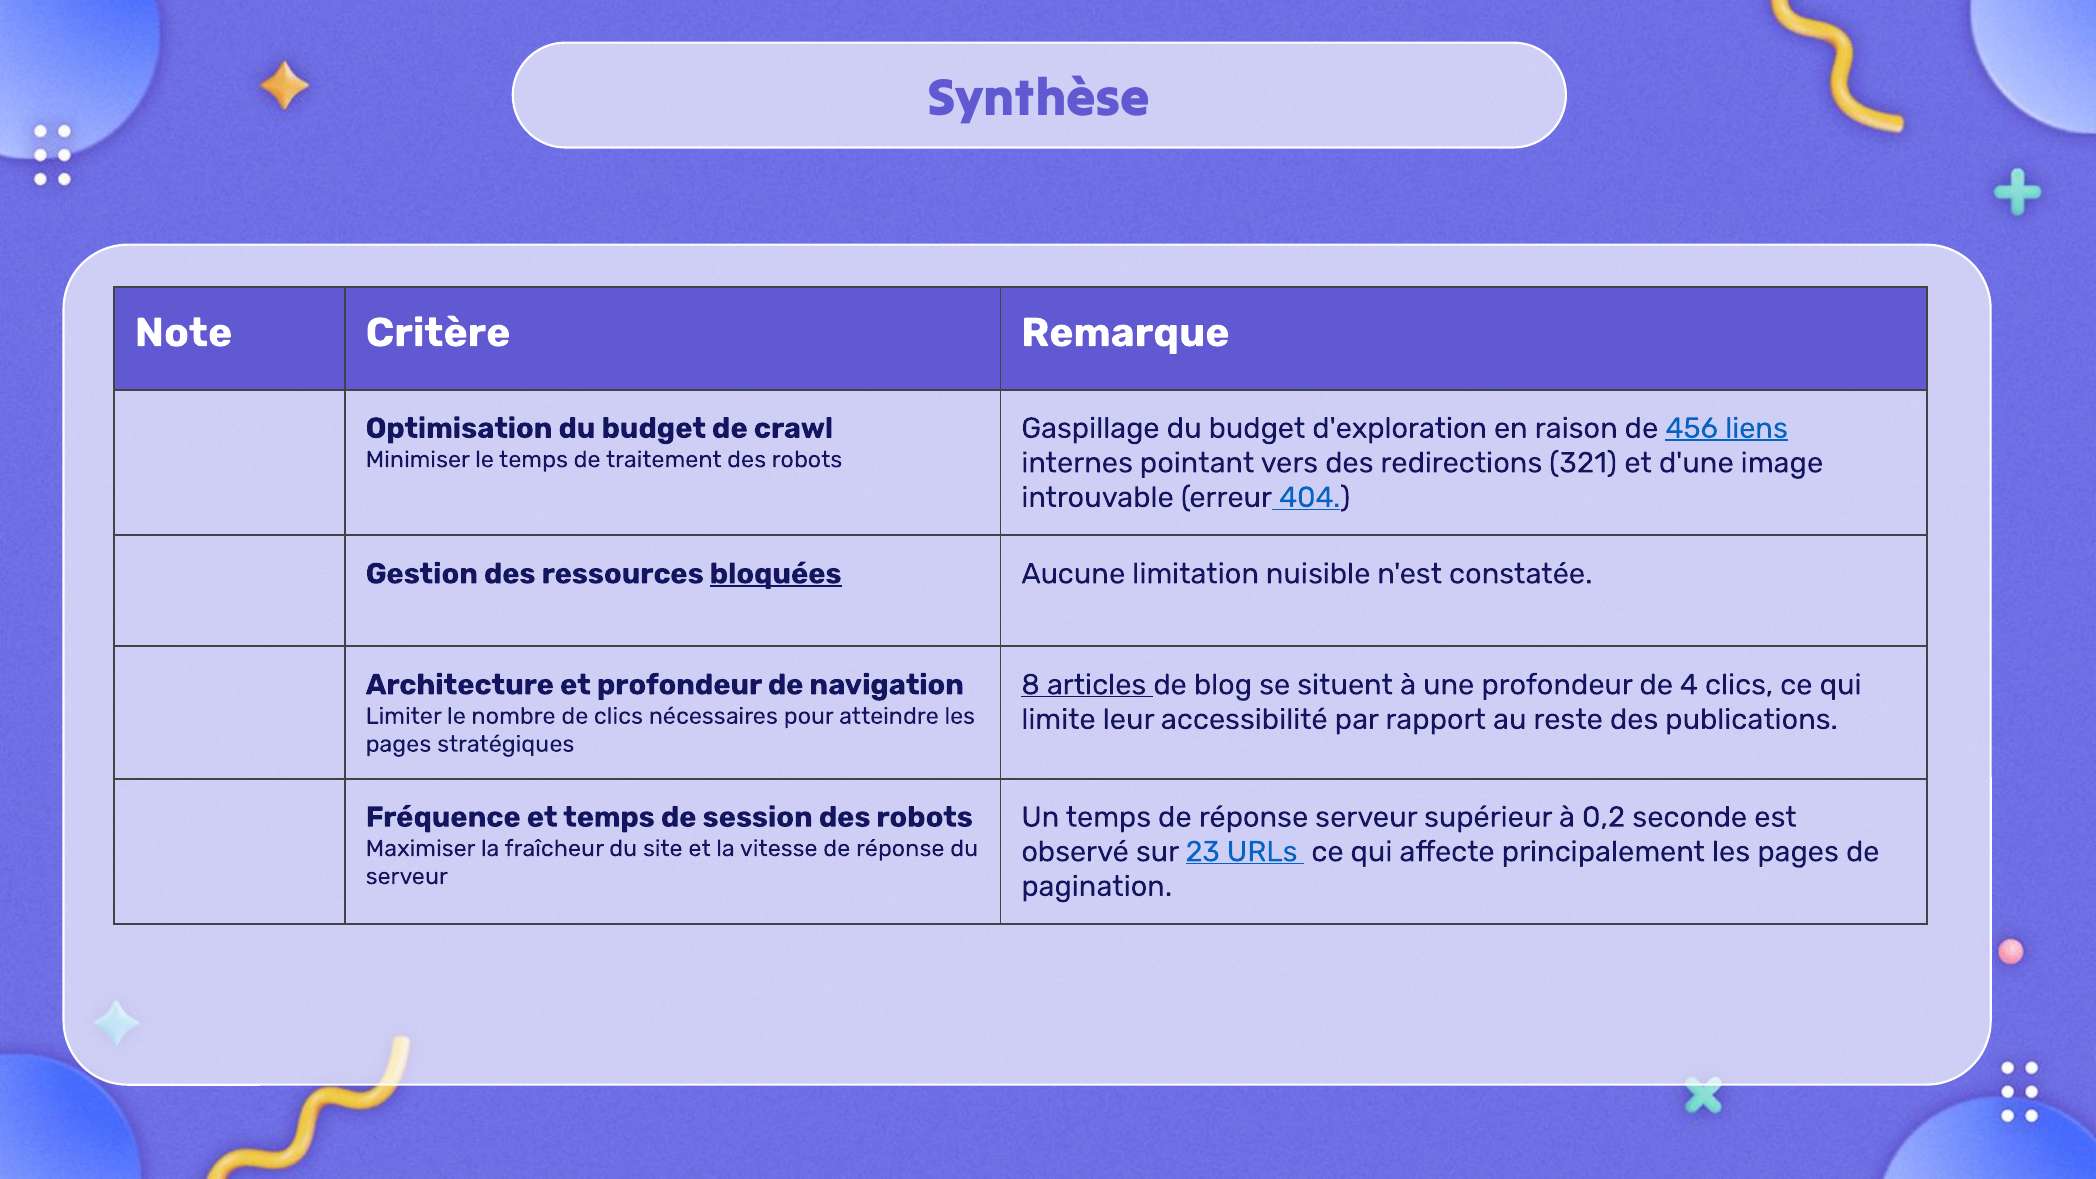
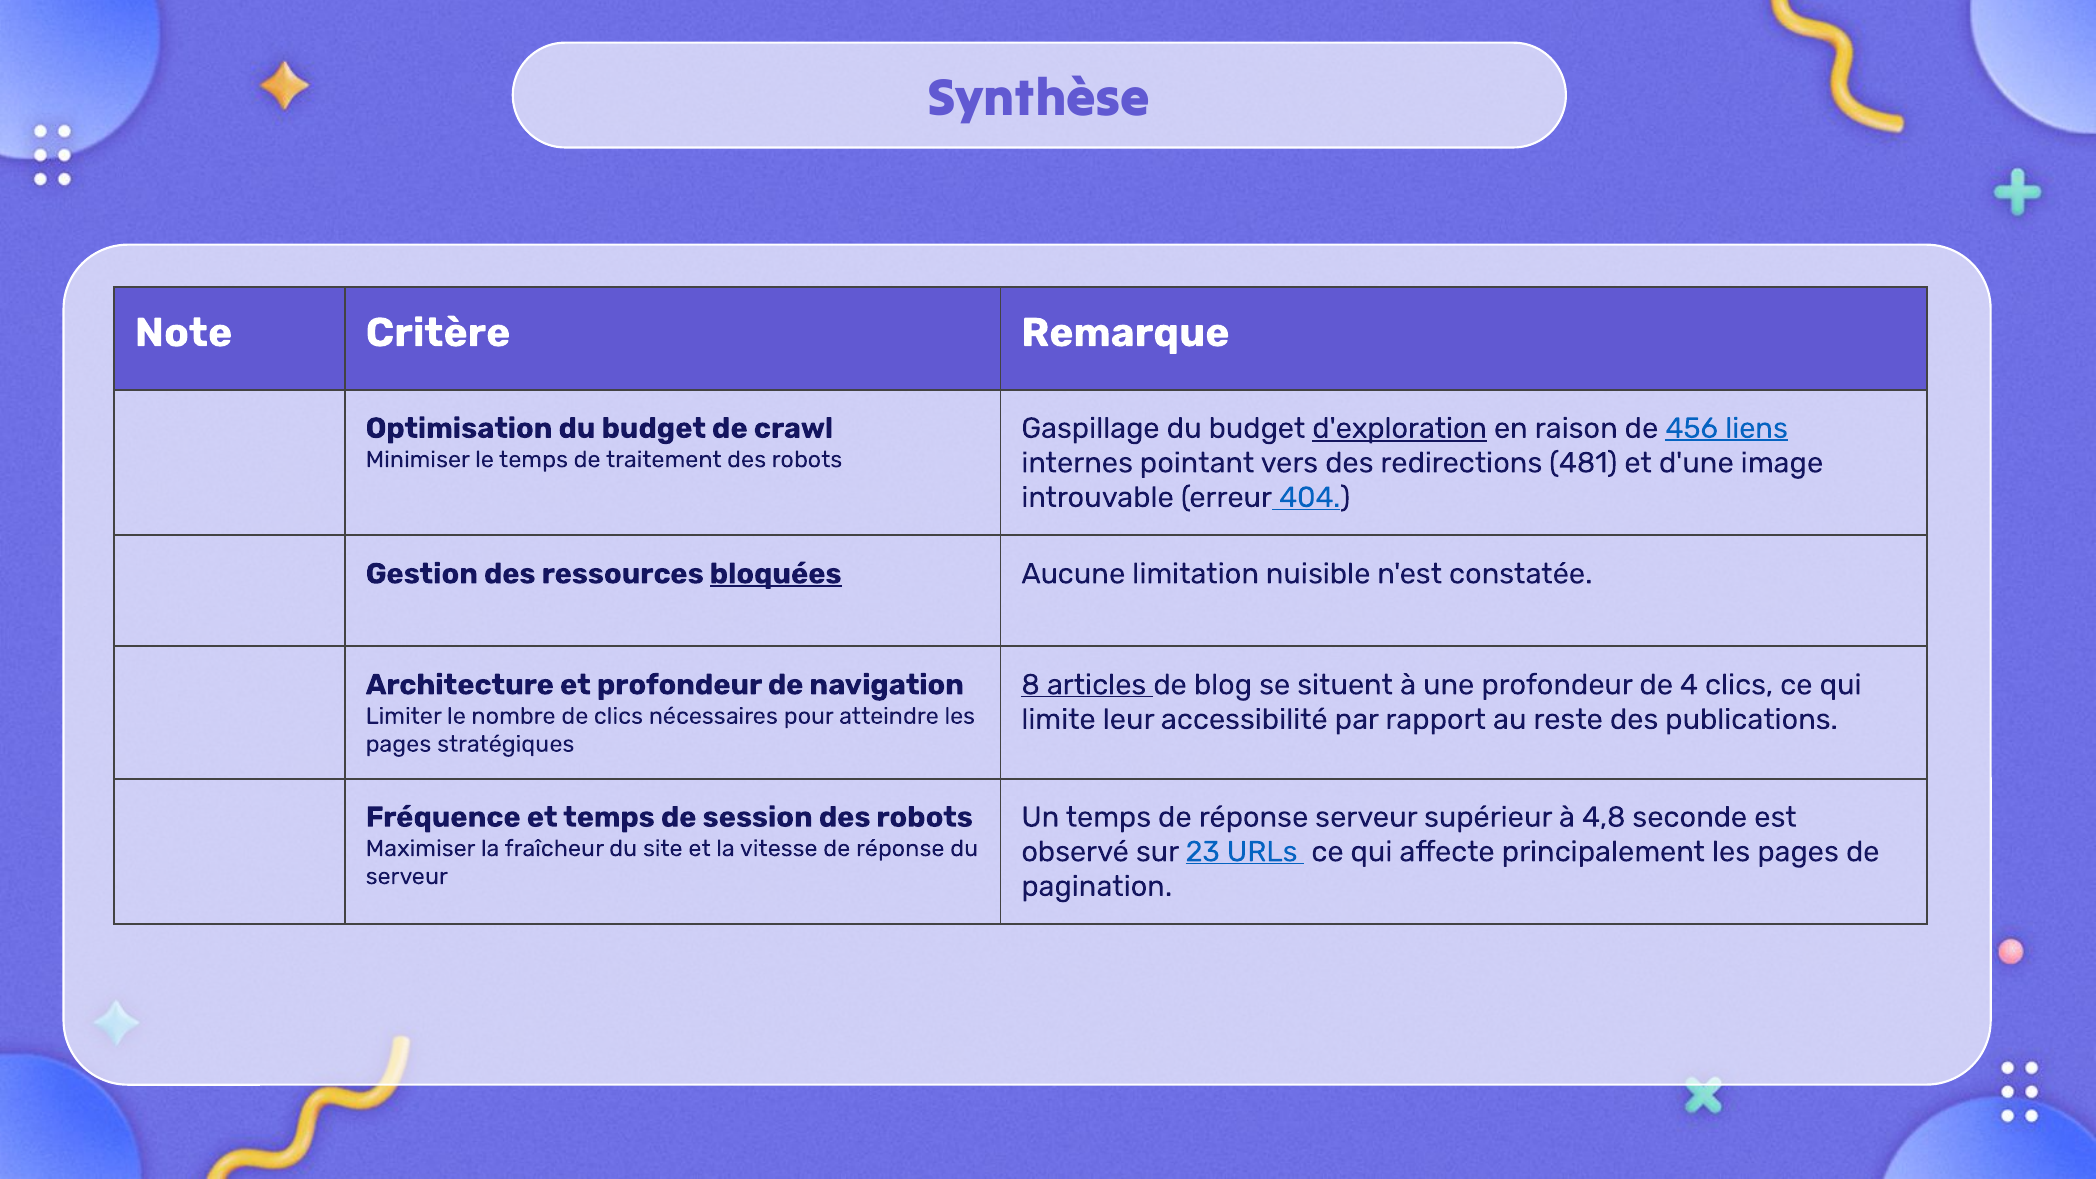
d'exploration underline: none -> present
321: 321 -> 481
0,2: 0,2 -> 4,8
